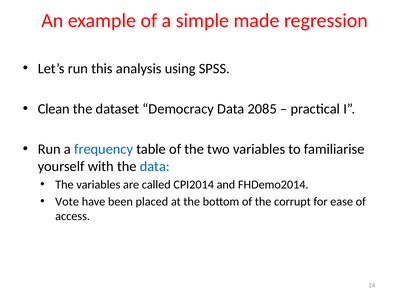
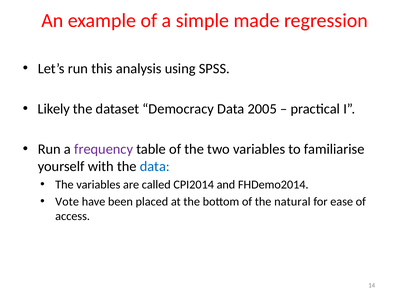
Clean: Clean -> Likely
2085: 2085 -> 2005
frequency colour: blue -> purple
corrupt: corrupt -> natural
